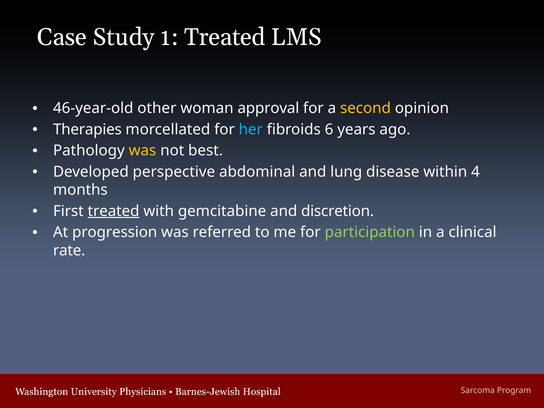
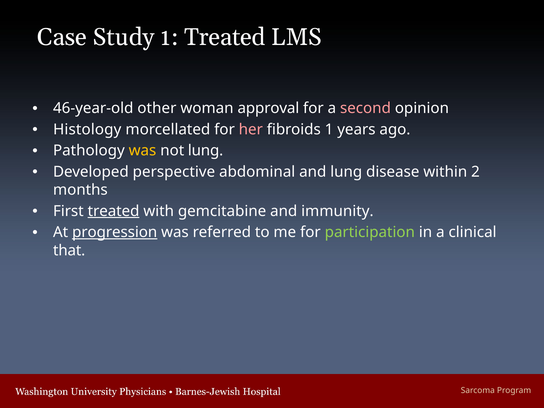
second colour: yellow -> pink
Therapies: Therapies -> Histology
her colour: light blue -> pink
fibroids 6: 6 -> 1
not best: best -> lung
4: 4 -> 2
discretion: discretion -> immunity
progression underline: none -> present
rate: rate -> that
